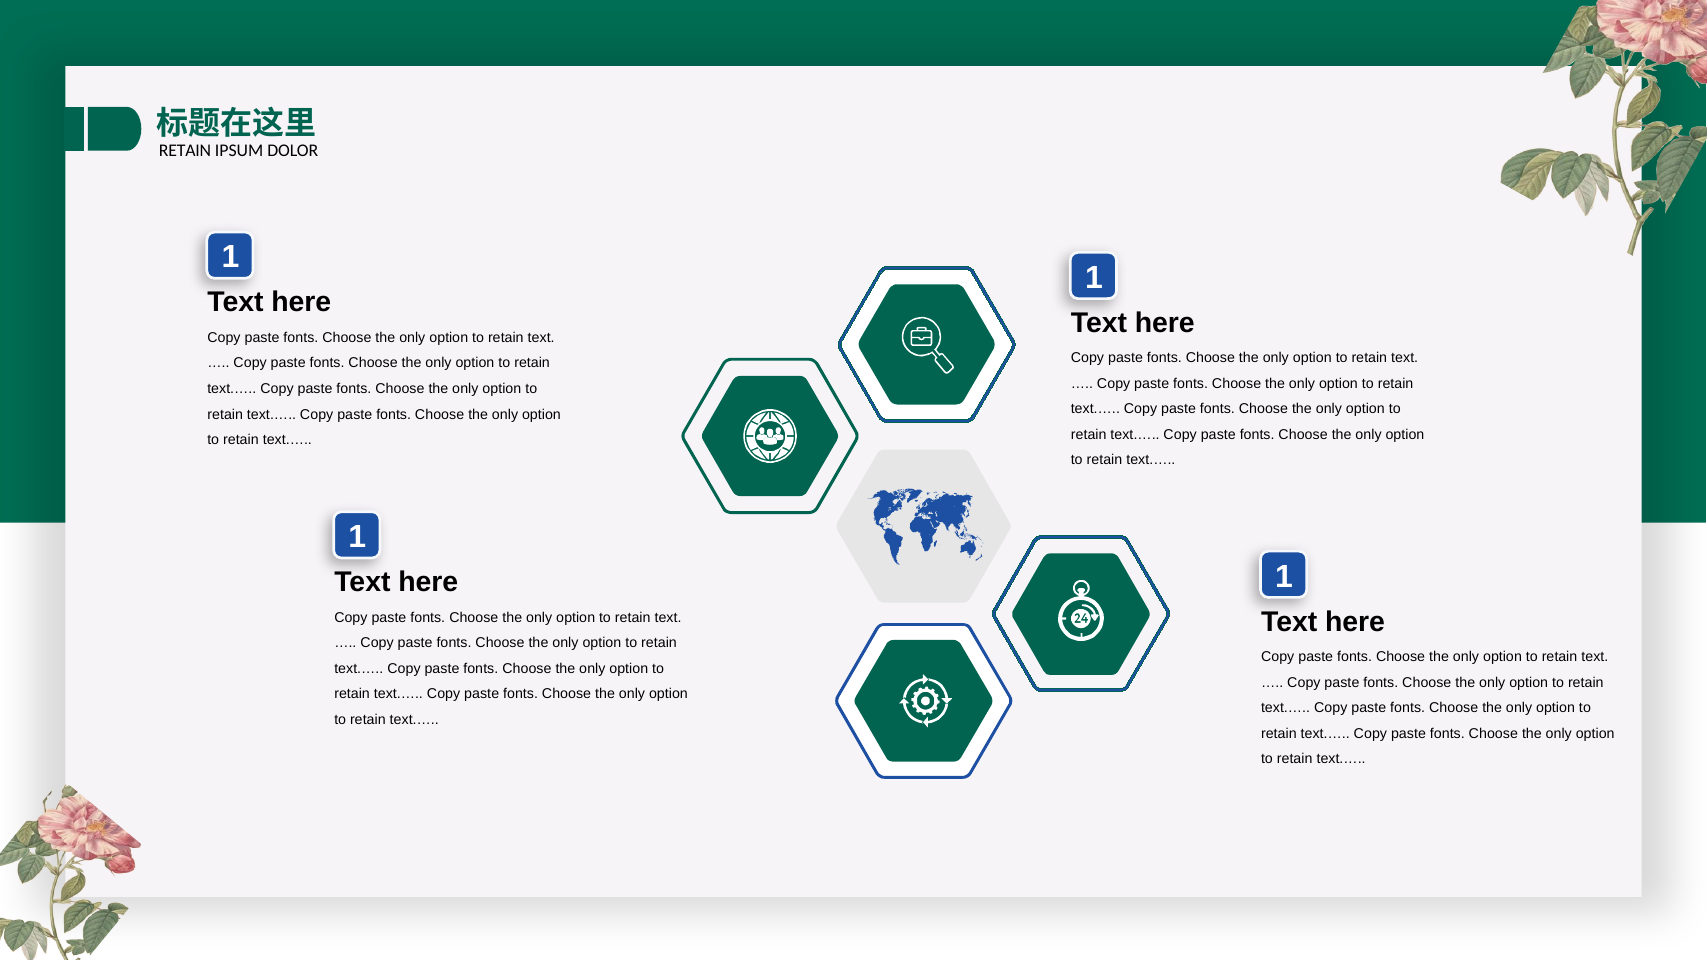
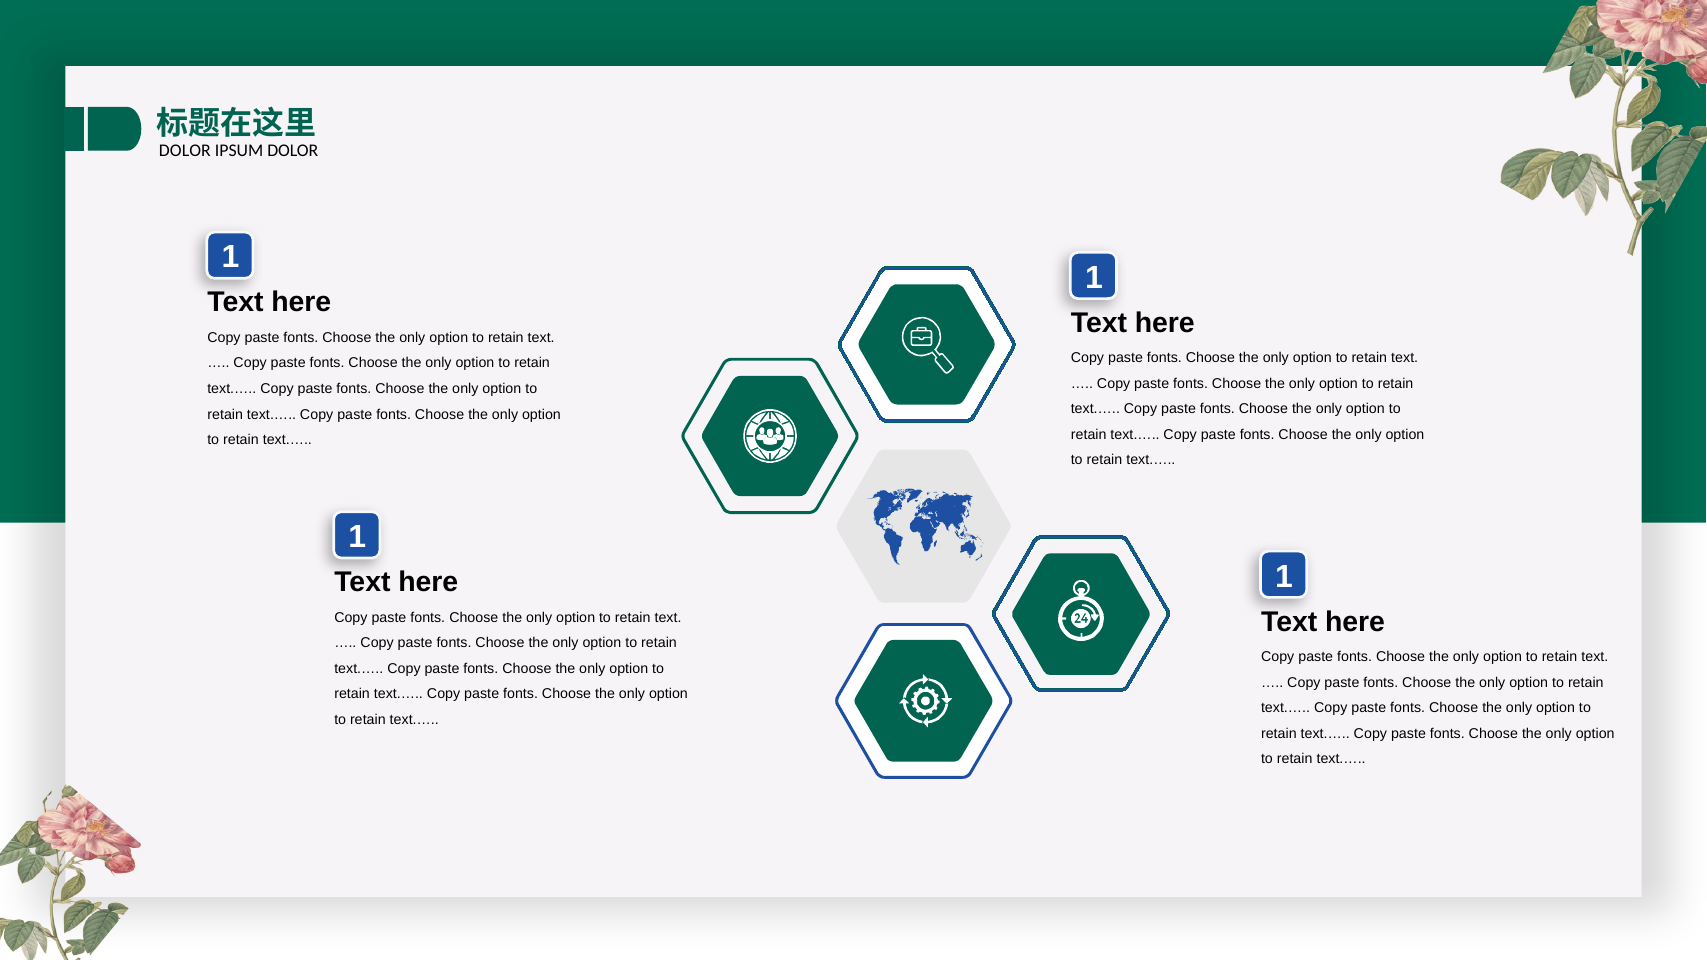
RETAIN at (185, 151): RETAIN -> DOLOR
